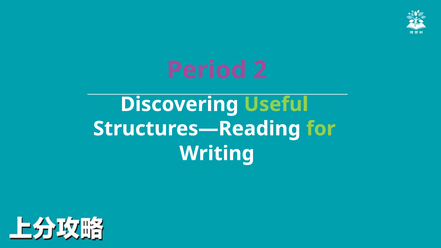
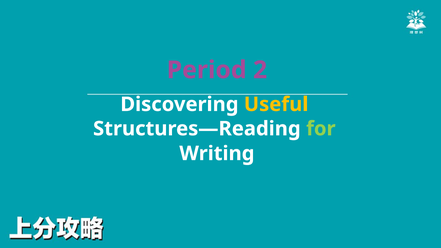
Useful colour: light green -> yellow
